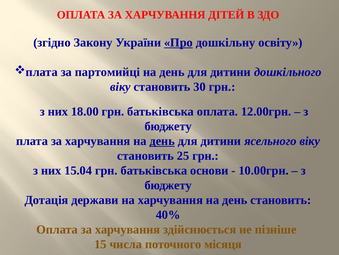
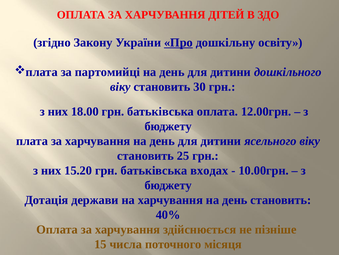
день at (162, 141) underline: present -> none
15.04: 15.04 -> 15.20
основи: основи -> входах
